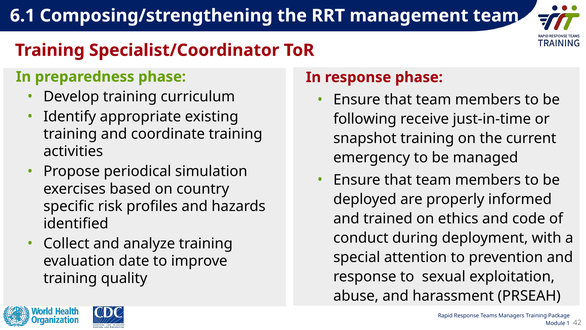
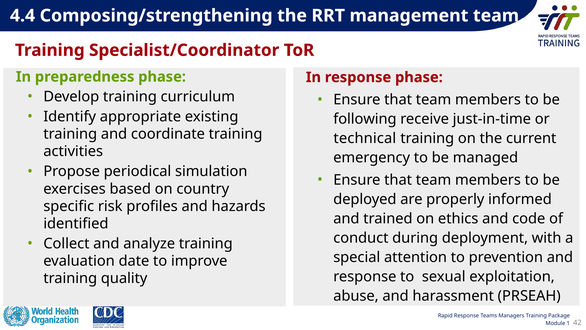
6.1: 6.1 -> 4.4
snapshot: snapshot -> technical
